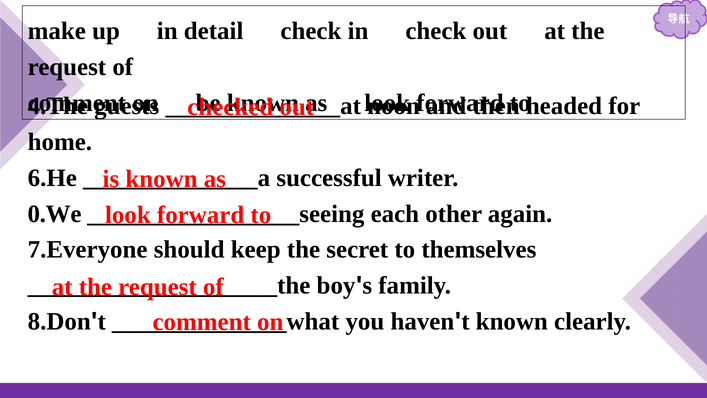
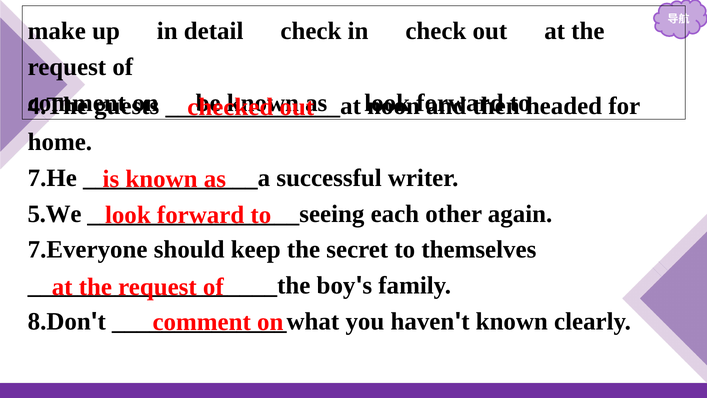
6.He: 6.He -> 7.He
0.We: 0.We -> 5.We
